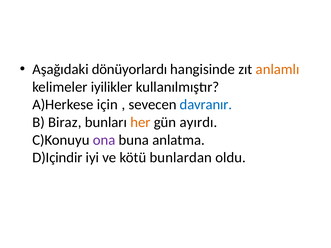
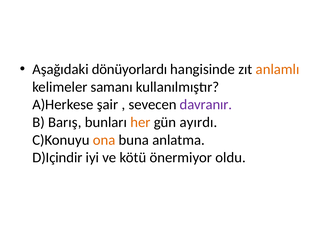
iyilikler: iyilikler -> samanı
için: için -> şair
davranır colour: blue -> purple
Biraz: Biraz -> Barış
ona colour: purple -> orange
bunlardan: bunlardan -> önermiyor
